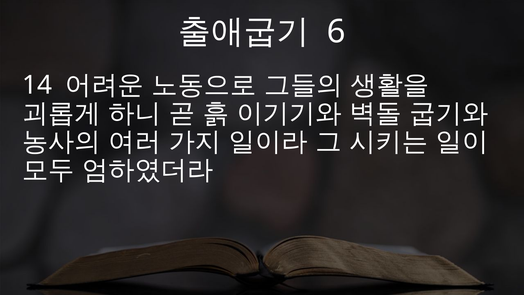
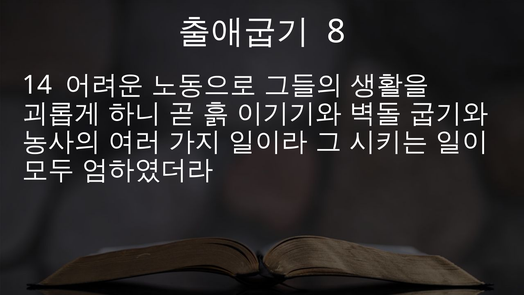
6: 6 -> 8
